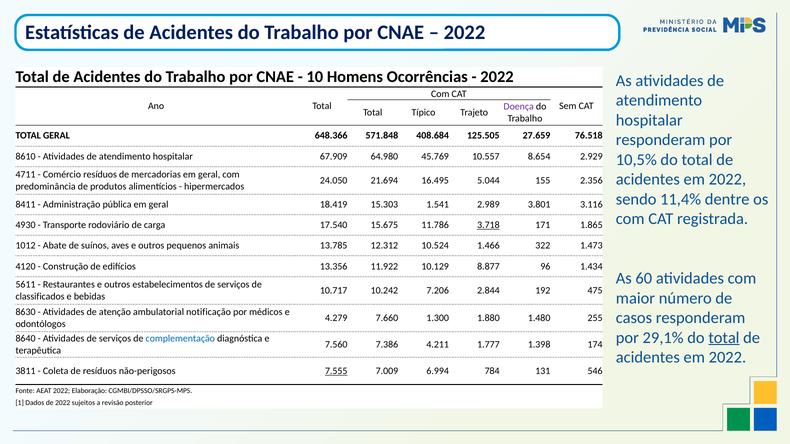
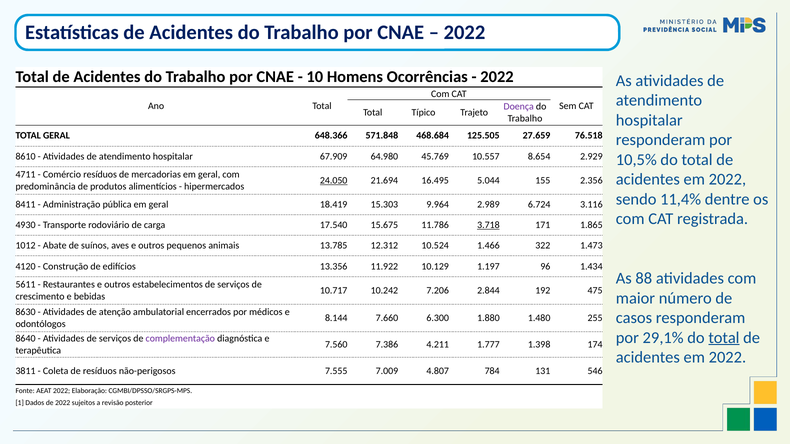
408.684: 408.684 -> 468.684
24.050 underline: none -> present
1.541: 1.541 -> 9.964
3.801: 3.801 -> 6.724
8.877: 8.877 -> 1.197
60: 60 -> 88
classificados: classificados -> crescimento
notificação: notificação -> encerrados
4.279: 4.279 -> 8.144
1.300: 1.300 -> 6.300
complementação colour: blue -> purple
7.555 underline: present -> none
6.994: 6.994 -> 4.807
